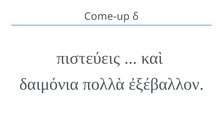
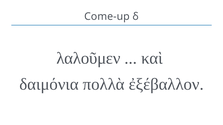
πιστεύεις: πιστεύεις -> λαλοῦμεν
